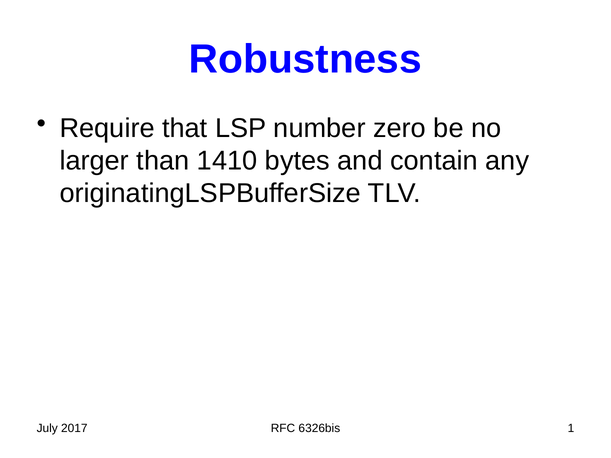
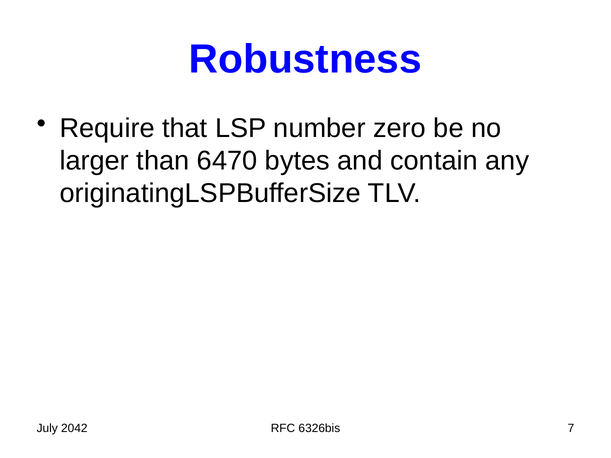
1410: 1410 -> 6470
2017: 2017 -> 2042
1: 1 -> 7
